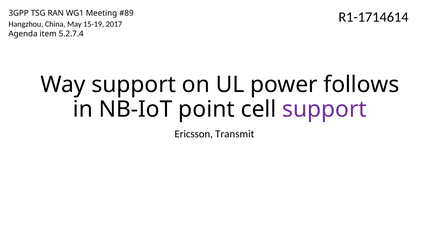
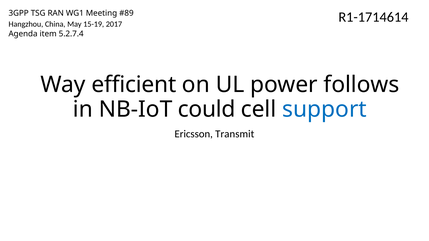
Way support: support -> efficient
point: point -> could
support at (325, 109) colour: purple -> blue
